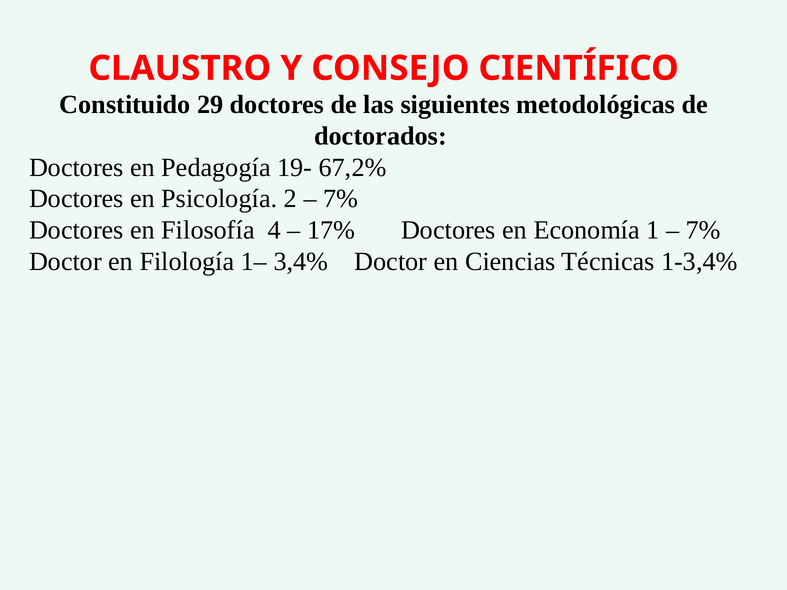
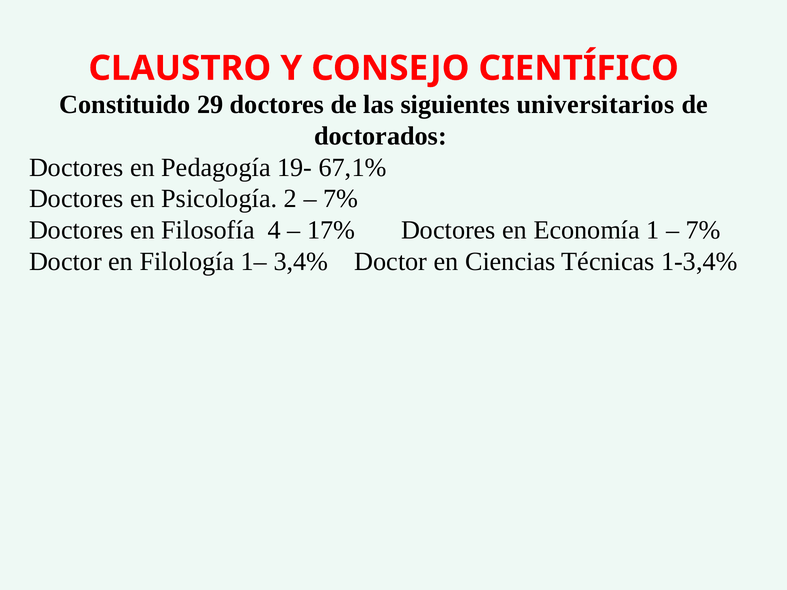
metodológicas: metodológicas -> universitarios
67,2%: 67,2% -> 67,1%
